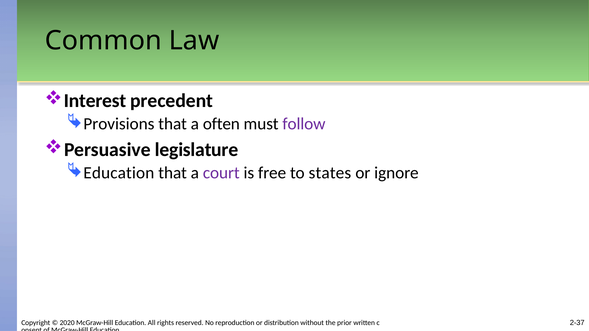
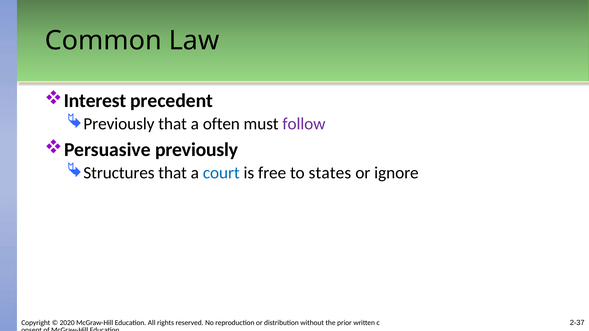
Provisions at (119, 124): Provisions -> Previously
Persuasive legislature: legislature -> previously
Education at (119, 173): Education -> Structures
court colour: purple -> blue
